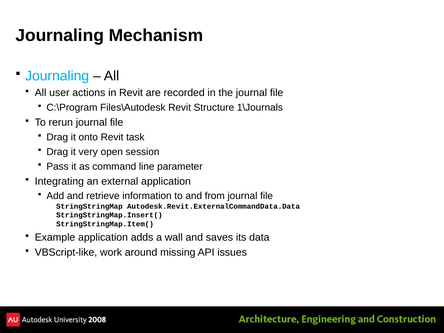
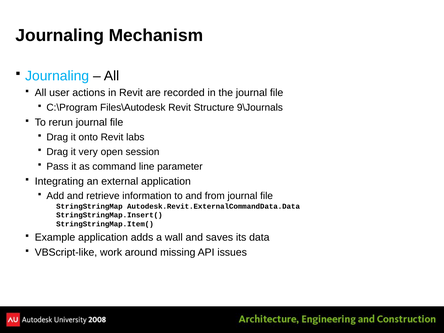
1\Journals: 1\Journals -> 9\Journals
task: task -> labs
